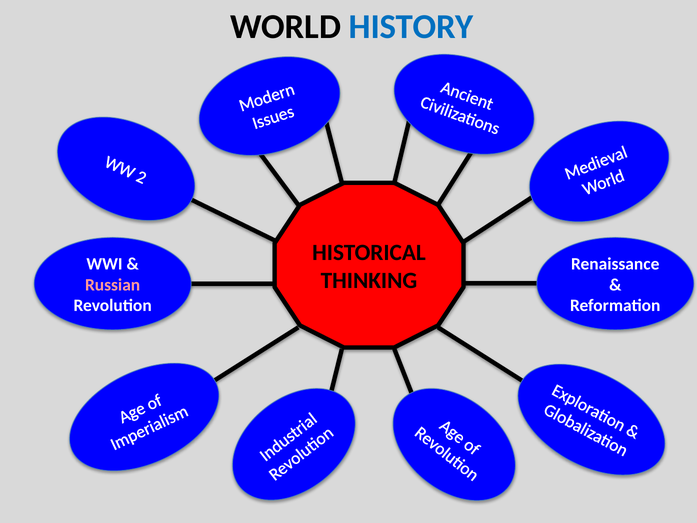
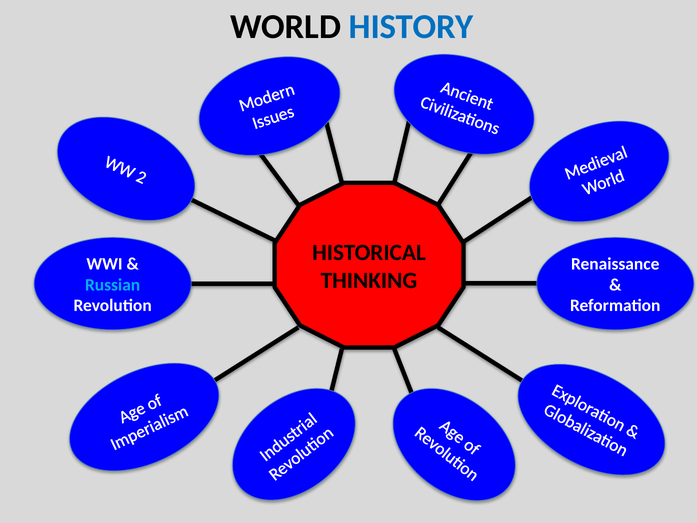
Russian colour: pink -> light blue
